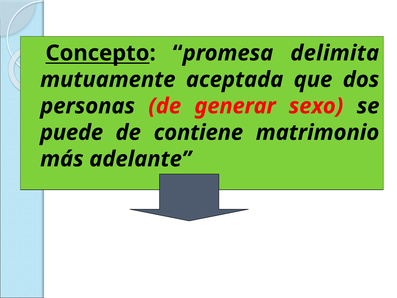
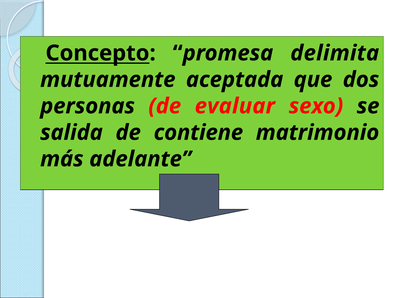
generar: generar -> evaluar
puede: puede -> salida
